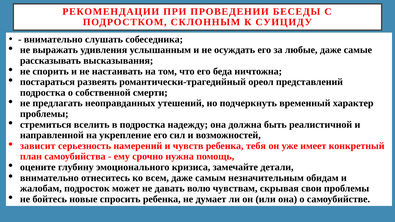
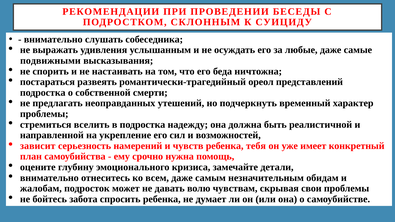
рассказывать: рассказывать -> подвижными
новые: новые -> забота
